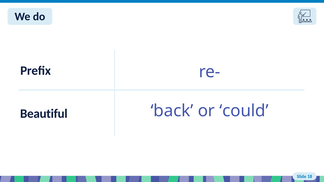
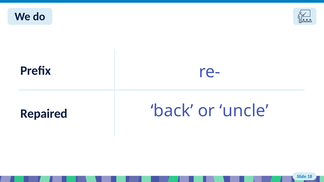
Beautiful: Beautiful -> Repaired
could: could -> uncle
